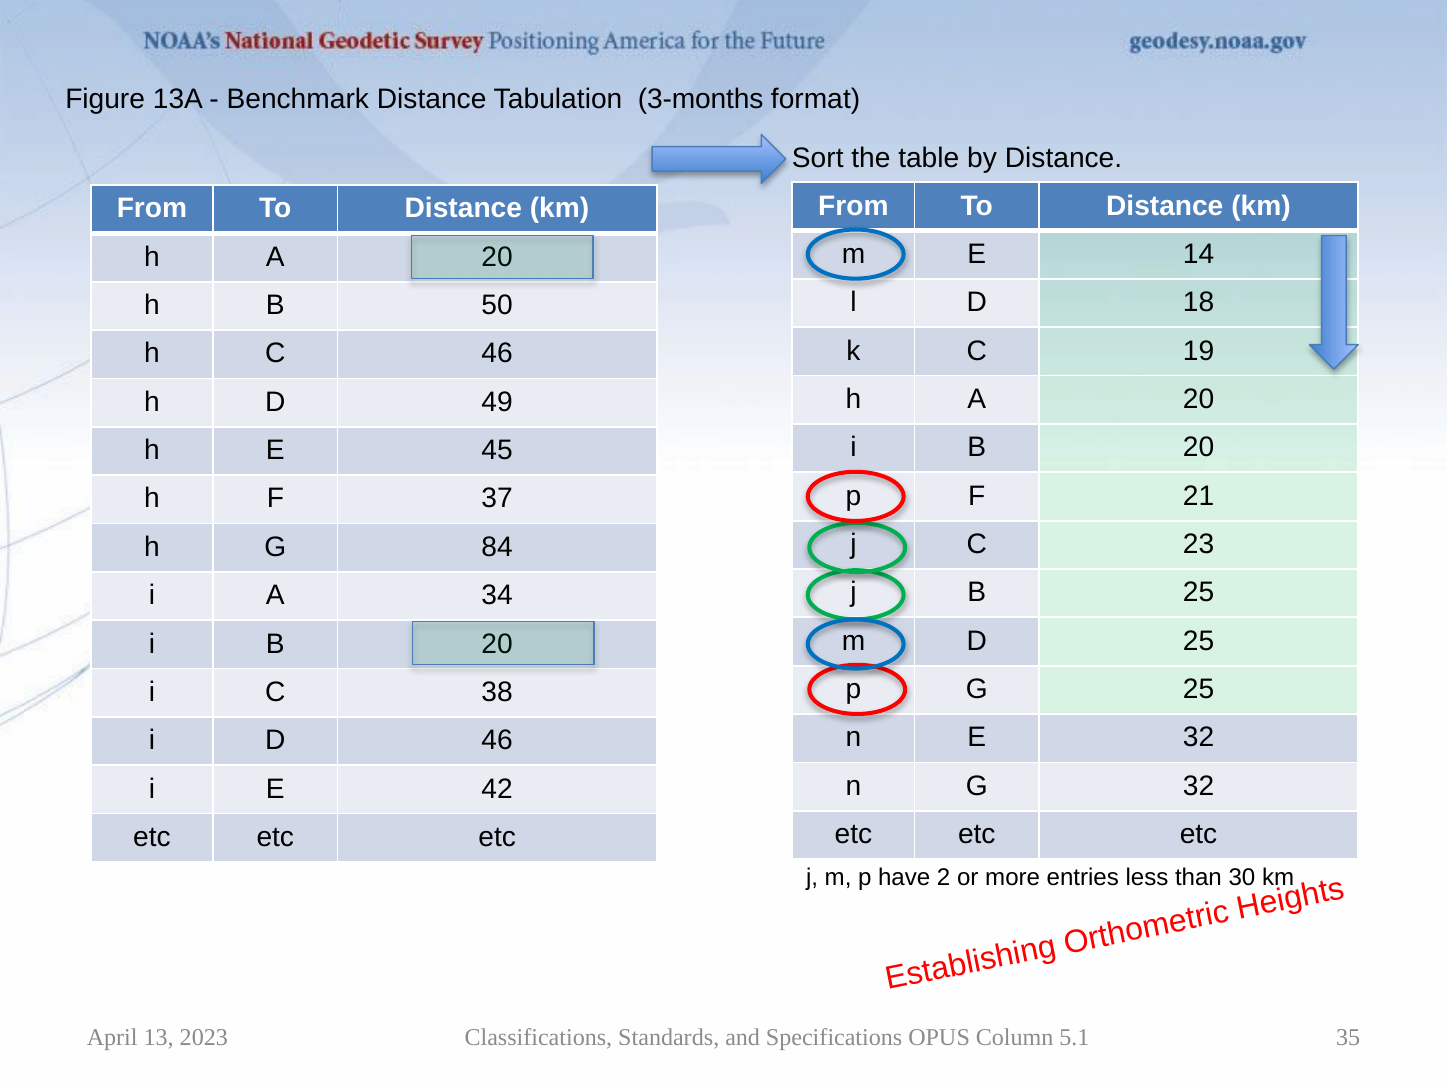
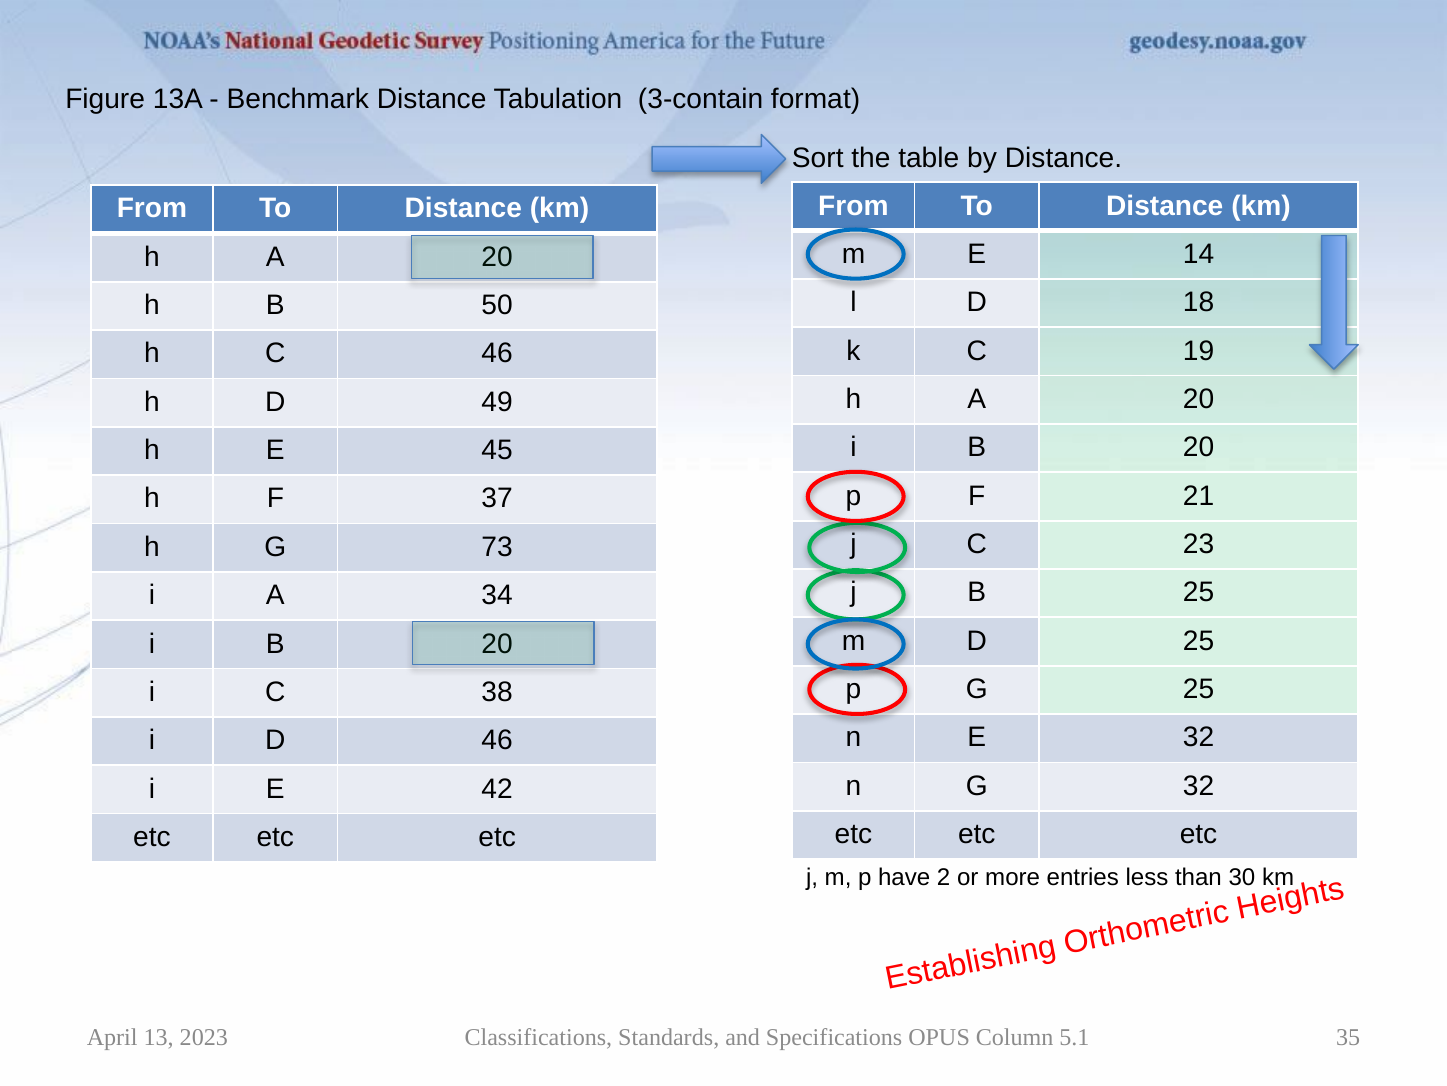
3-months: 3-months -> 3-contain
84: 84 -> 73
